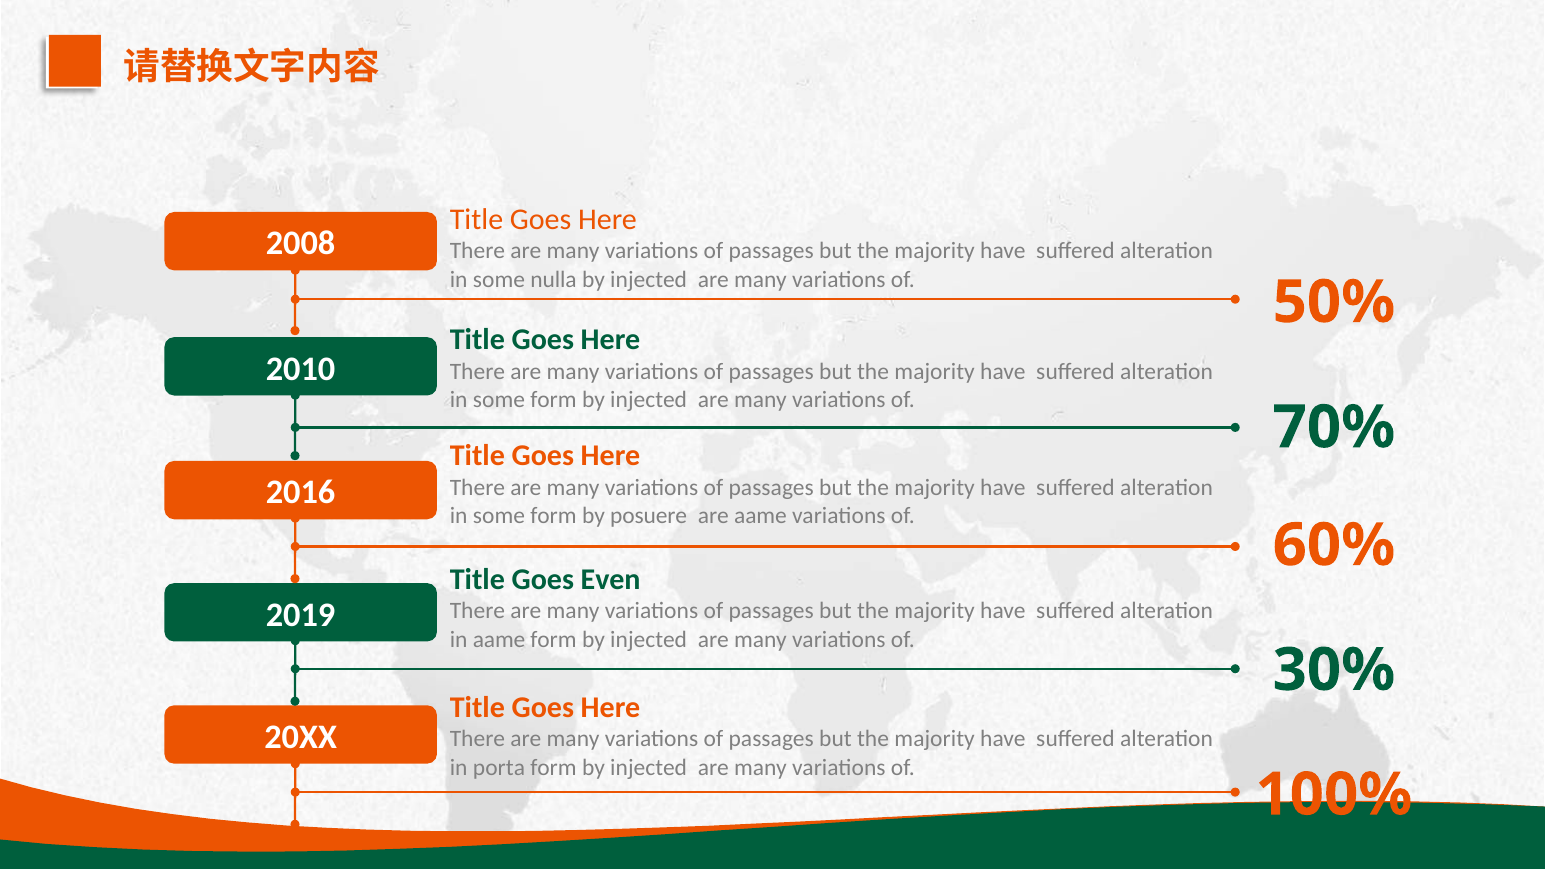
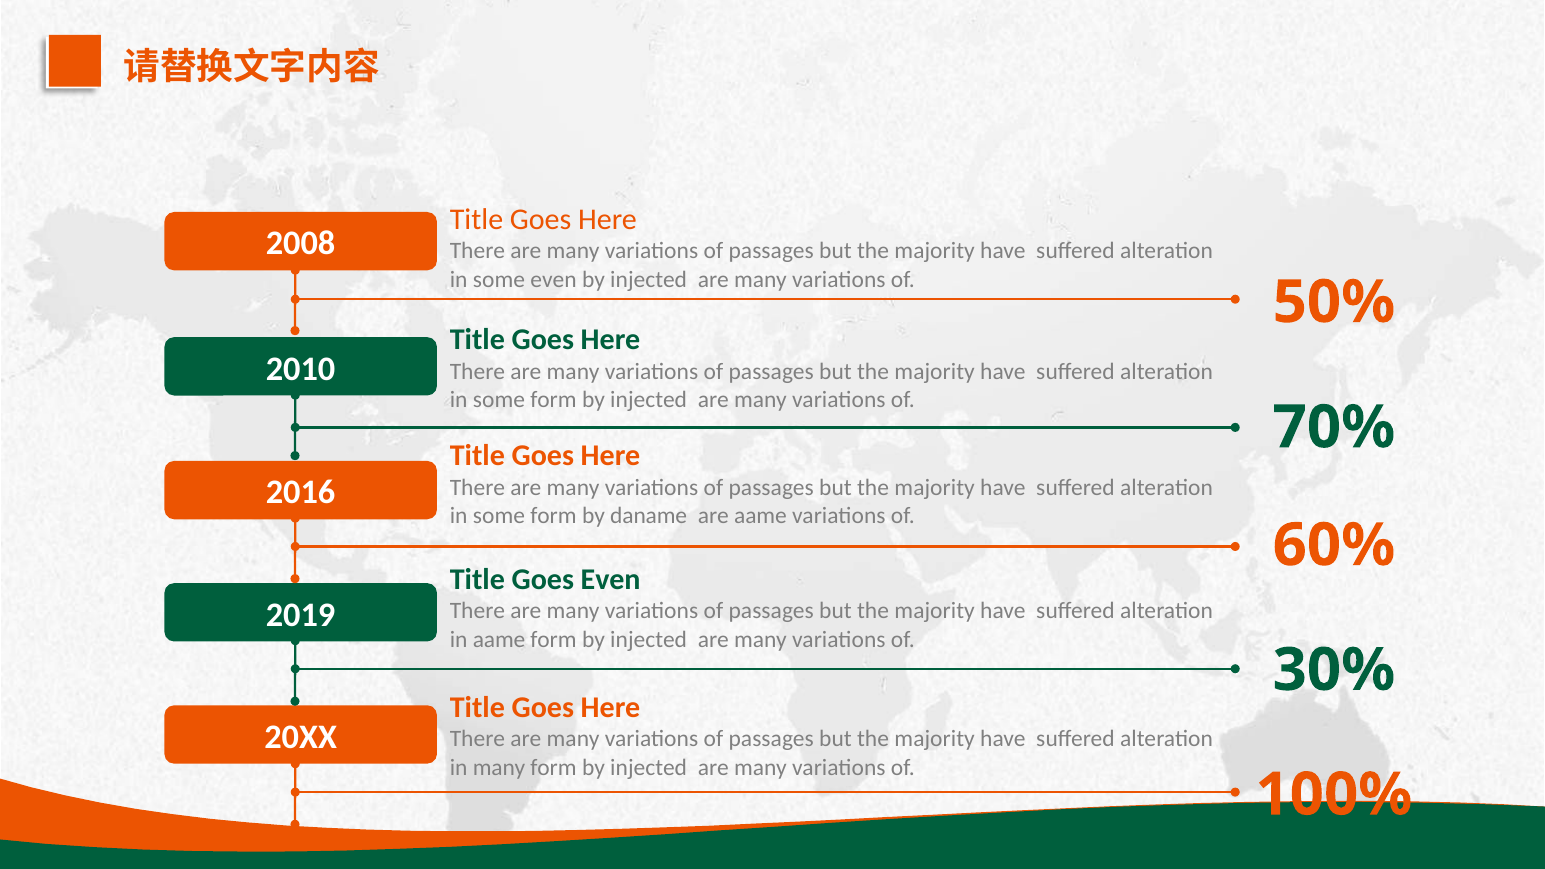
some nulla: nulla -> even
posuere: posuere -> daname
in porta: porta -> many
